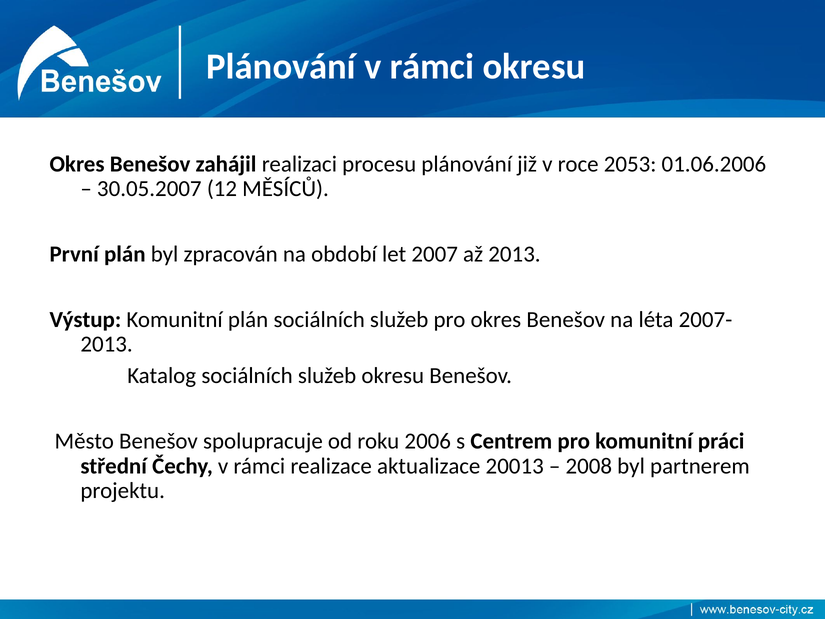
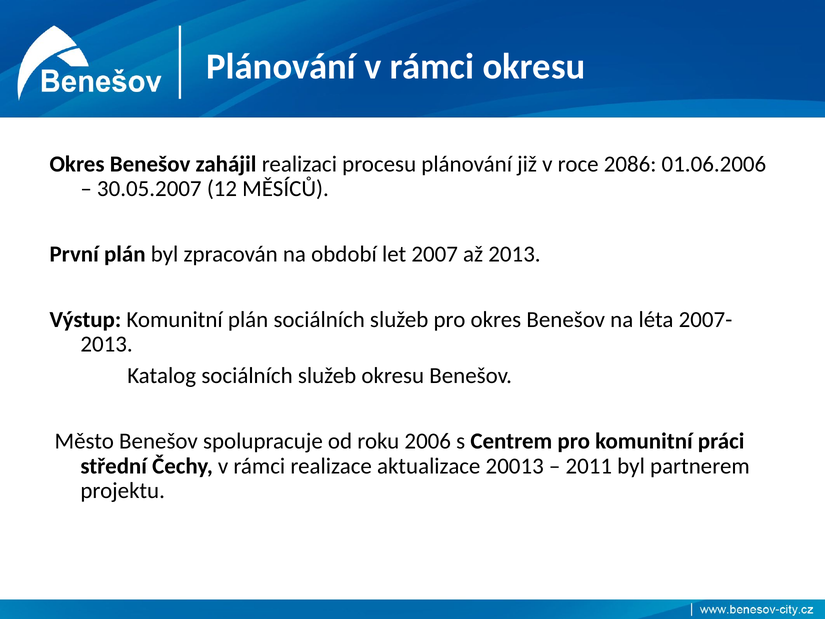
2053: 2053 -> 2086
2008: 2008 -> 2011
